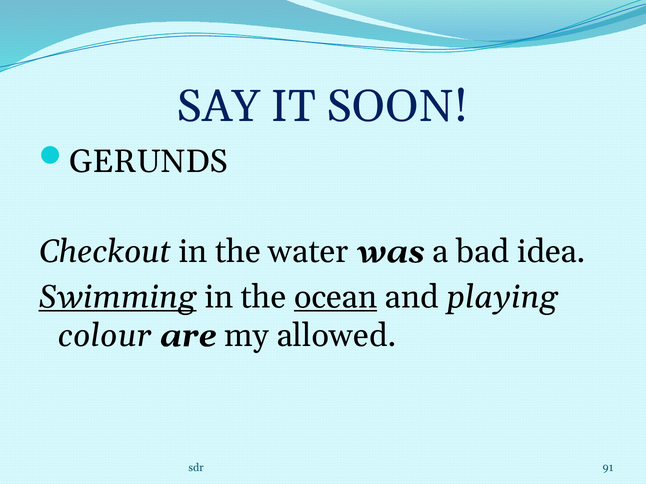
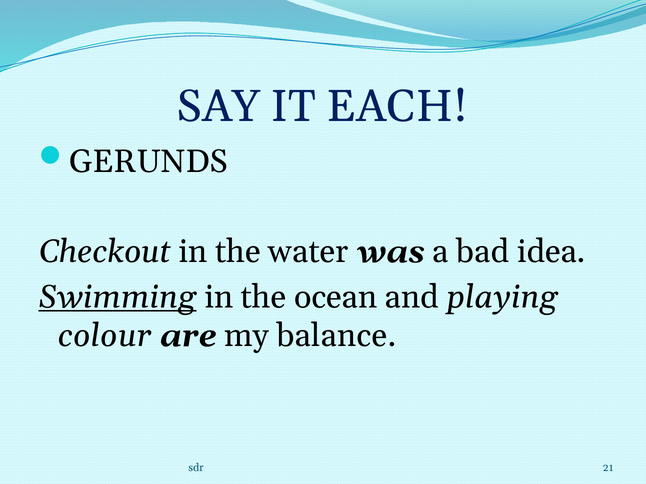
SOON: SOON -> EACH
ocean underline: present -> none
allowed: allowed -> balance
91: 91 -> 21
